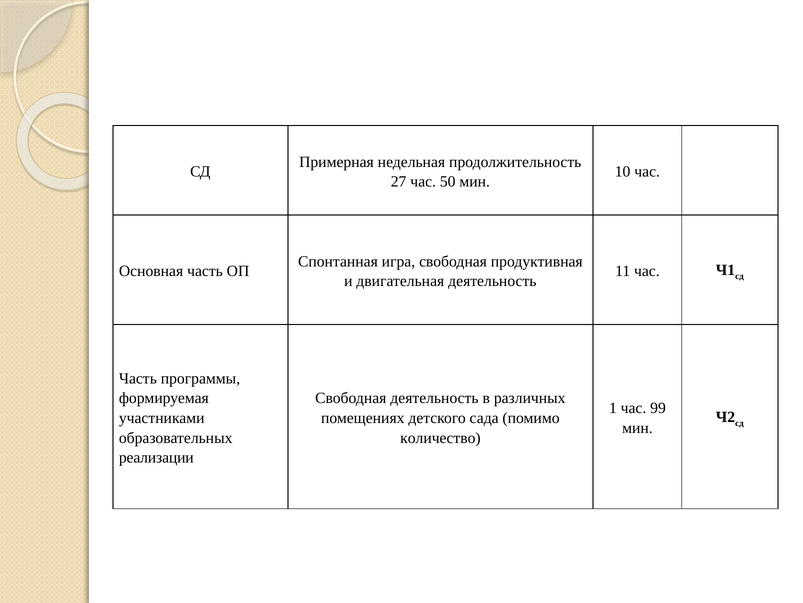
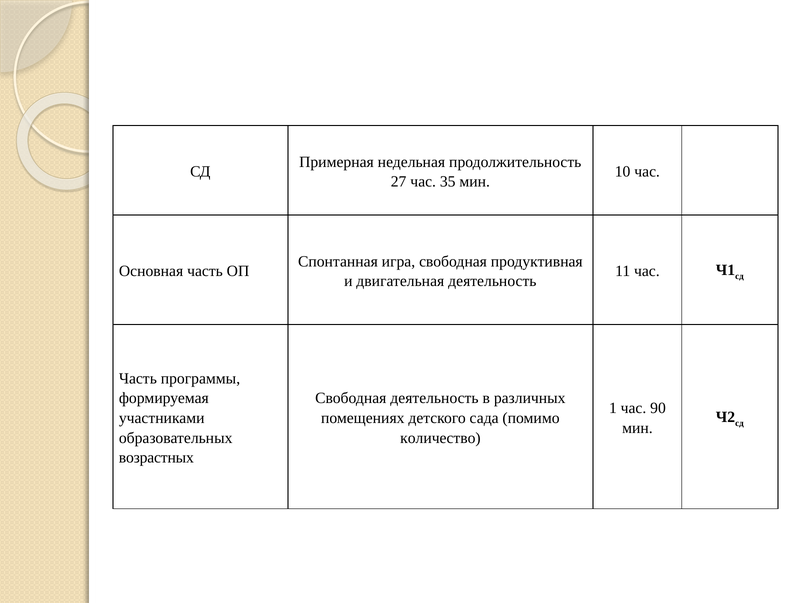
50: 50 -> 35
99: 99 -> 90
реализации: реализации -> возрастных
